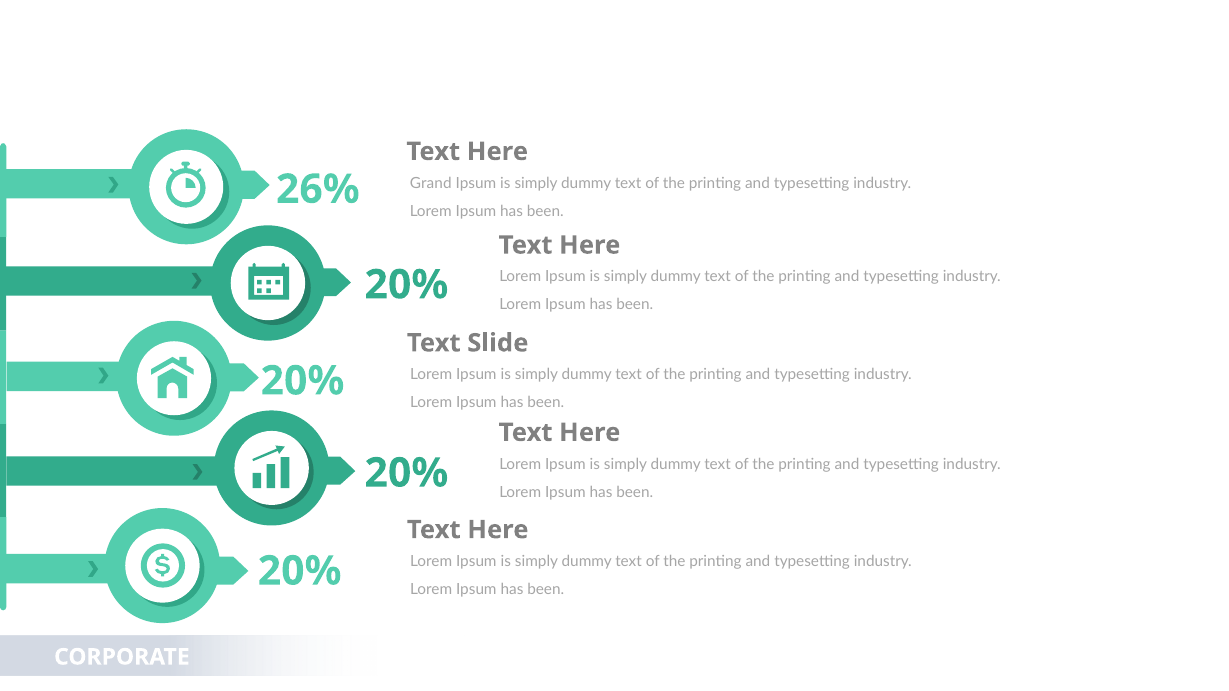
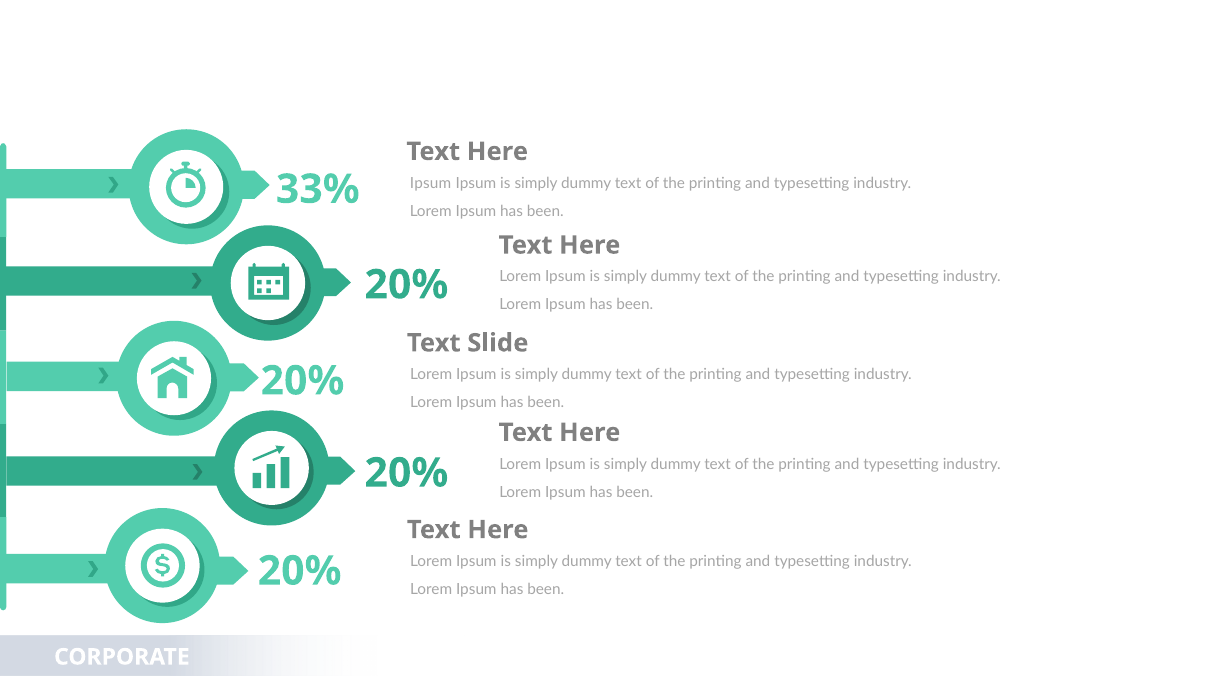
Grand at (431, 183): Grand -> Ipsum
26%: 26% -> 33%
